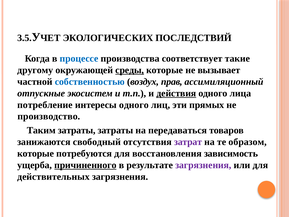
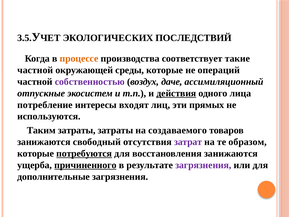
процессе colour: blue -> orange
другому at (35, 70): другому -> частной
среды underline: present -> none
вызывает: вызывает -> операций
собственностью colour: blue -> purple
прав: прав -> даче
интересы одного: одного -> входят
производство: производство -> используются
передаваться: передаваться -> создаваемого
потребуются underline: none -> present
восстановления зависимость: зависимость -> занижаются
действительных: действительных -> дополнительные
